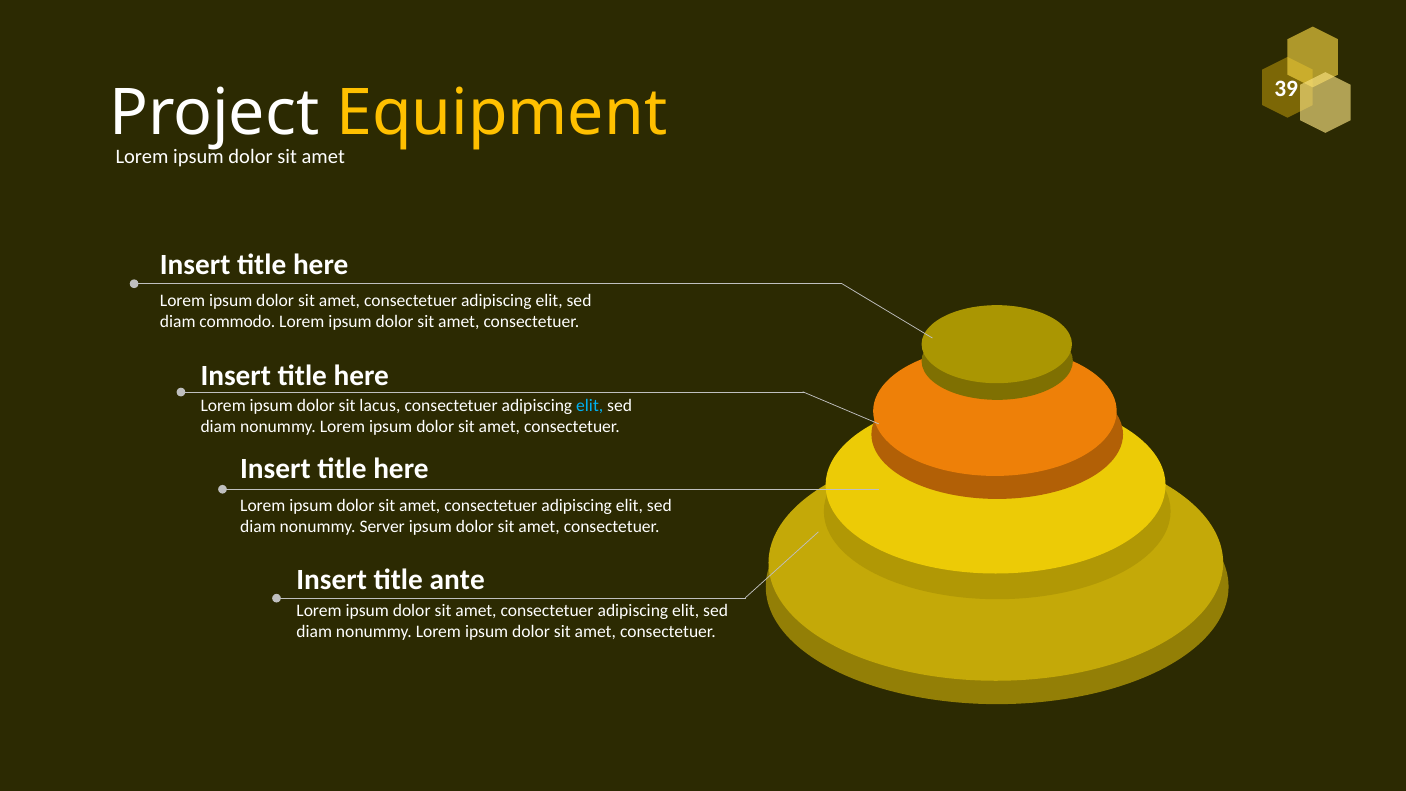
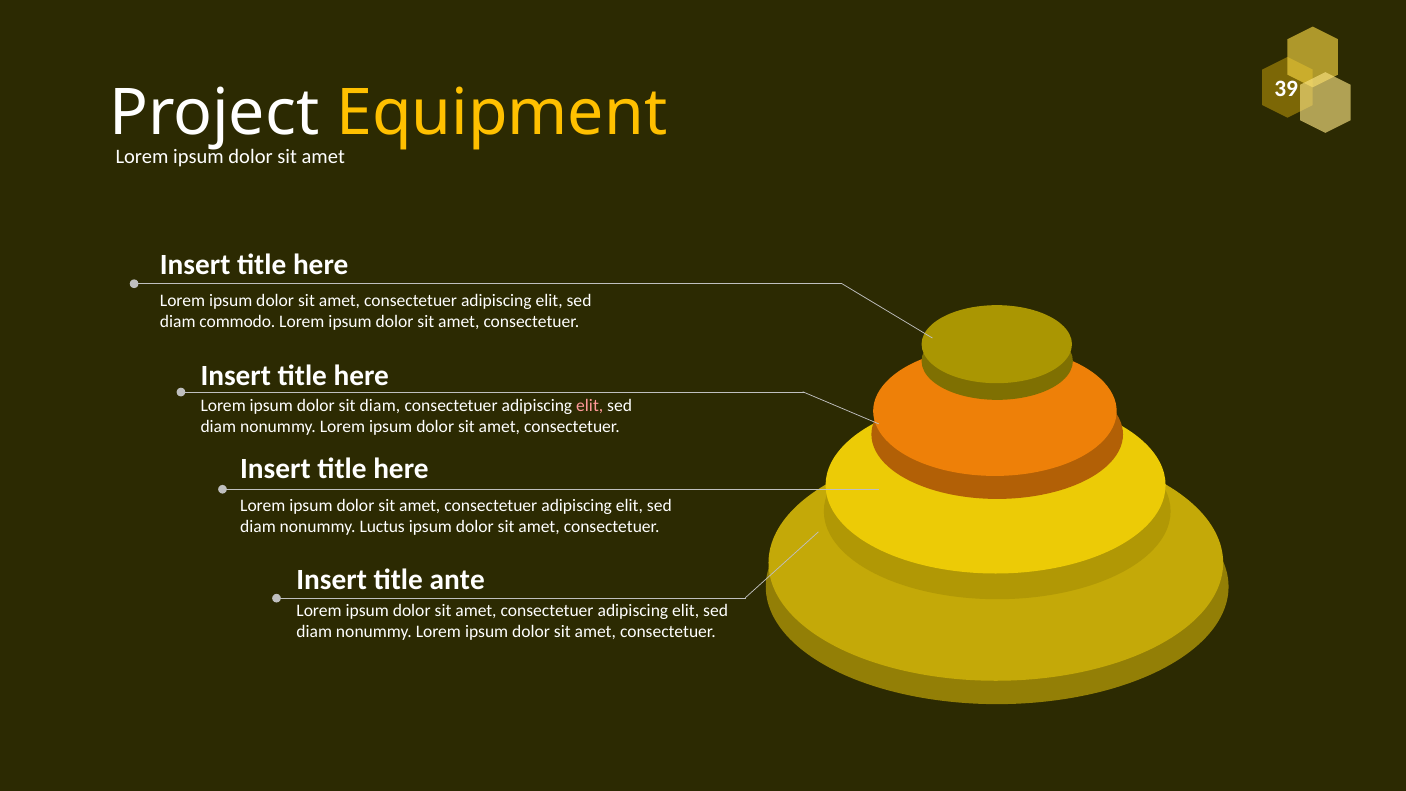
sit lacus: lacus -> diam
elit at (590, 405) colour: light blue -> pink
Server: Server -> Luctus
